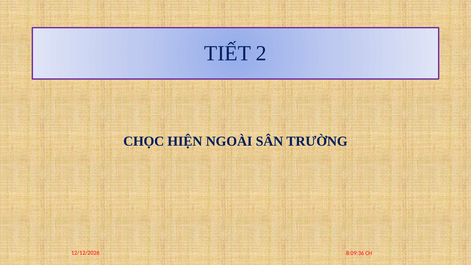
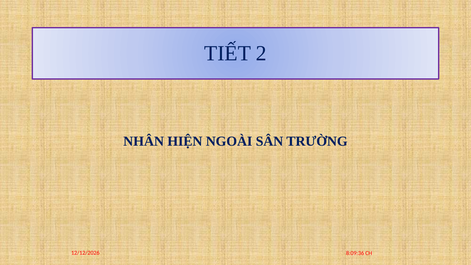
CHỌC: CHỌC -> NHÂN
